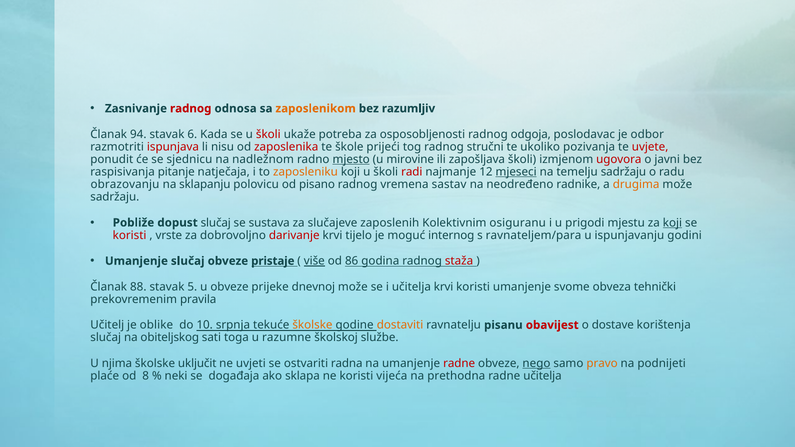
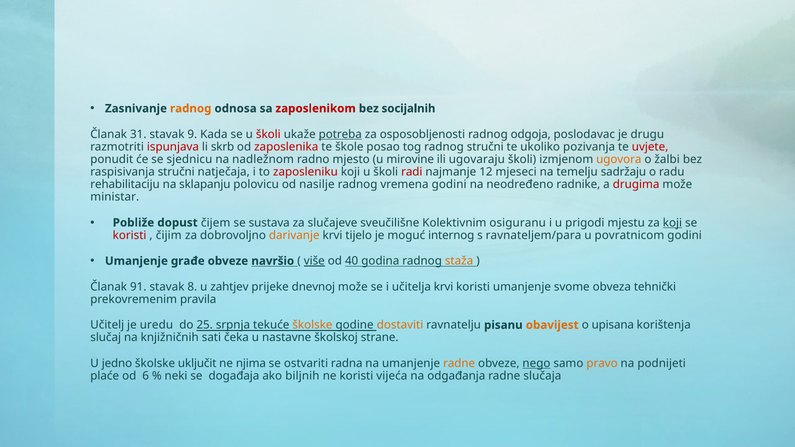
radnog at (191, 109) colour: red -> orange
zaposlenikom colour: orange -> red
razumljiv: razumljiv -> socijalnih
94: 94 -> 31
6: 6 -> 9
potreba underline: none -> present
odbor: odbor -> drugu
nisu: nisu -> skrb
prijeći: prijeći -> posao
mjesto underline: present -> none
zapošljava: zapošljava -> ugovaraju
ugovora colour: red -> orange
javni: javni -> žalbi
raspisivanja pitanje: pitanje -> stručni
zaposleniku colour: orange -> red
mjeseci underline: present -> none
obrazovanju: obrazovanju -> rehabilitaciju
pisano: pisano -> nasilje
vremena sastav: sastav -> godini
drugima colour: orange -> red
sadržaju at (115, 197): sadržaju -> ministar
dopust slučaj: slučaj -> čijem
zaposlenih: zaposlenih -> sveučilišne
vrste: vrste -> čijim
darivanje colour: red -> orange
ispunjavanju: ispunjavanju -> povratnicom
Umanjenje slučaj: slučaj -> građe
pristaje: pristaje -> navršio
86: 86 -> 40
staža colour: red -> orange
88: 88 -> 91
5: 5 -> 8
u obveze: obveze -> zahtjev
oblike: oblike -> uredu
10: 10 -> 25
obavijest colour: red -> orange
dostave: dostave -> upisana
obiteljskog: obiteljskog -> knjižničnih
toga: toga -> čeka
razumne: razumne -> nastavne
službe: službe -> strane
njima: njima -> jedno
uvjeti: uvjeti -> njima
radne at (459, 364) colour: red -> orange
8: 8 -> 6
sklapa: sklapa -> biljnih
prethodna: prethodna -> odgađanja
radne učitelja: učitelja -> slučaja
